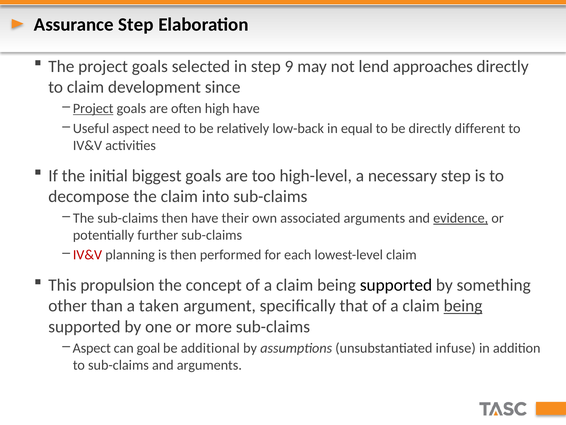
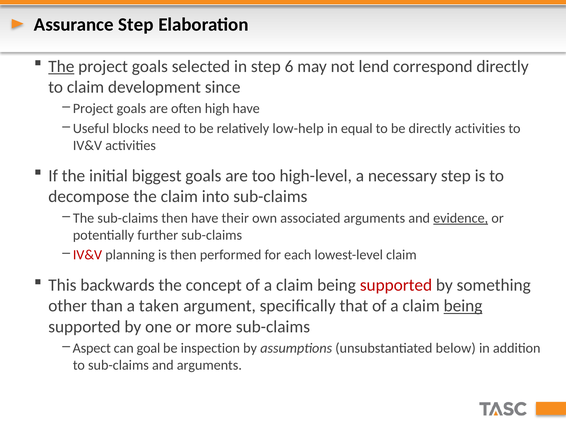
The at (61, 66) underline: none -> present
9: 9 -> 6
approaches: approaches -> correspond
Project at (93, 108) underline: present -> none
Useful aspect: aspect -> blocks
low-back: low-back -> low-help
directly different: different -> activities
propulsion: propulsion -> backwards
supported at (396, 285) colour: black -> red
additional: additional -> inspection
infuse: infuse -> below
